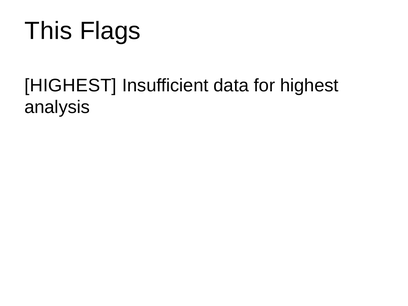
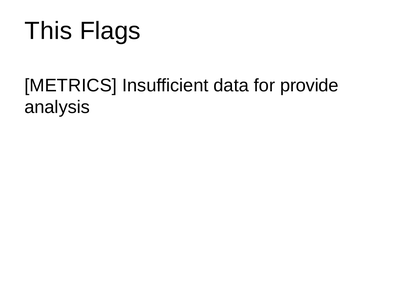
HIGHEST at (71, 86): HIGHEST -> METRICS
for highest: highest -> provide
